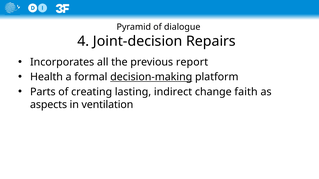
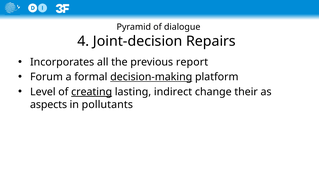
Health: Health -> Forum
Parts: Parts -> Level
creating underline: none -> present
faith: faith -> their
ventilation: ventilation -> pollutants
